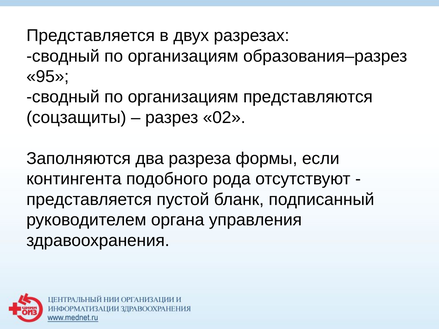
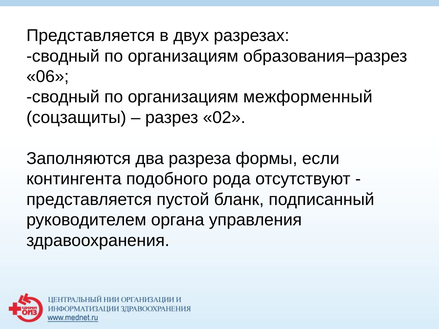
95: 95 -> 06
представляются: представляются -> межформенный
